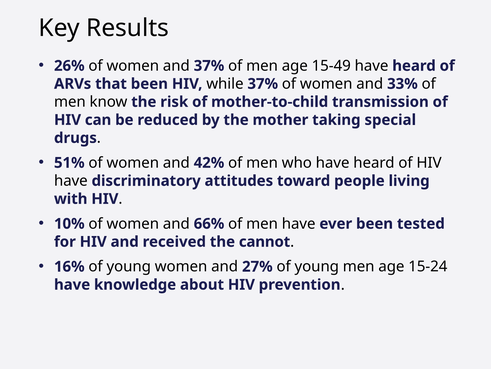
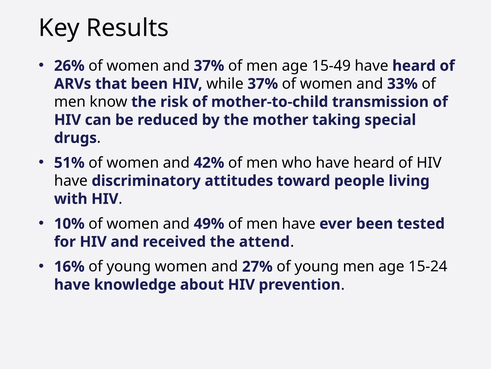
66%: 66% -> 49%
cannot: cannot -> attend
